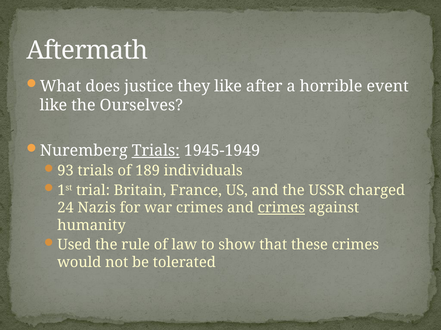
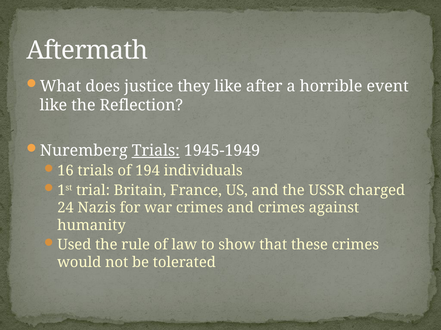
Ourselves: Ourselves -> Reflection
93: 93 -> 16
189: 189 -> 194
crimes at (281, 208) underline: present -> none
